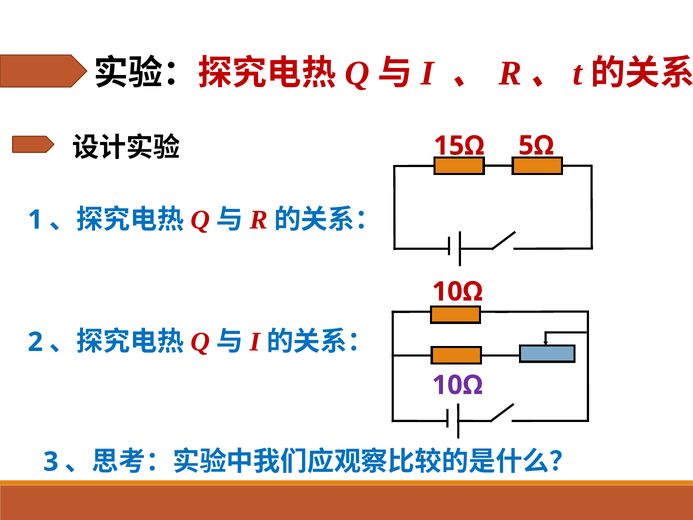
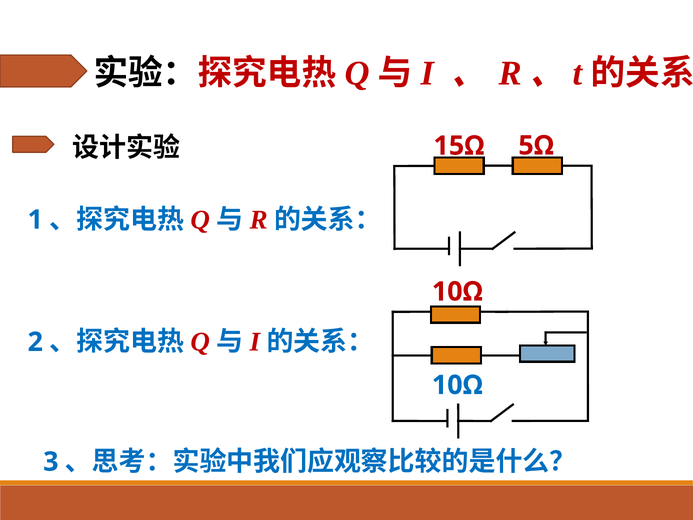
10Ω at (457, 385) colour: purple -> blue
